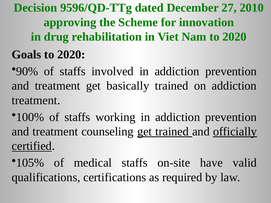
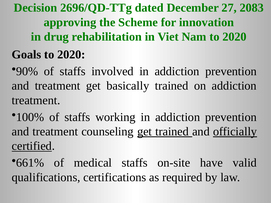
9596/QD-TTg: 9596/QD-TTg -> 2696/QD-TTg
2010: 2010 -> 2083
105%: 105% -> 661%
